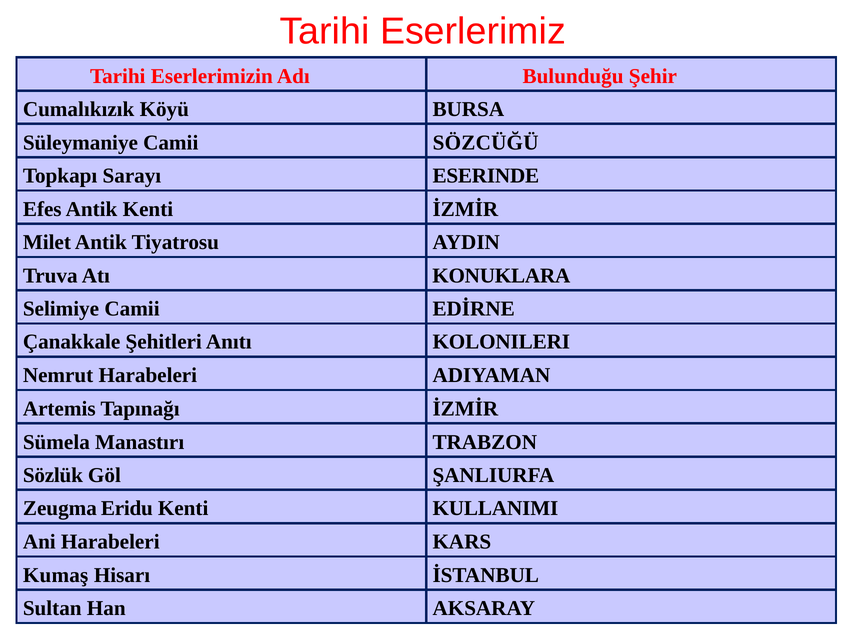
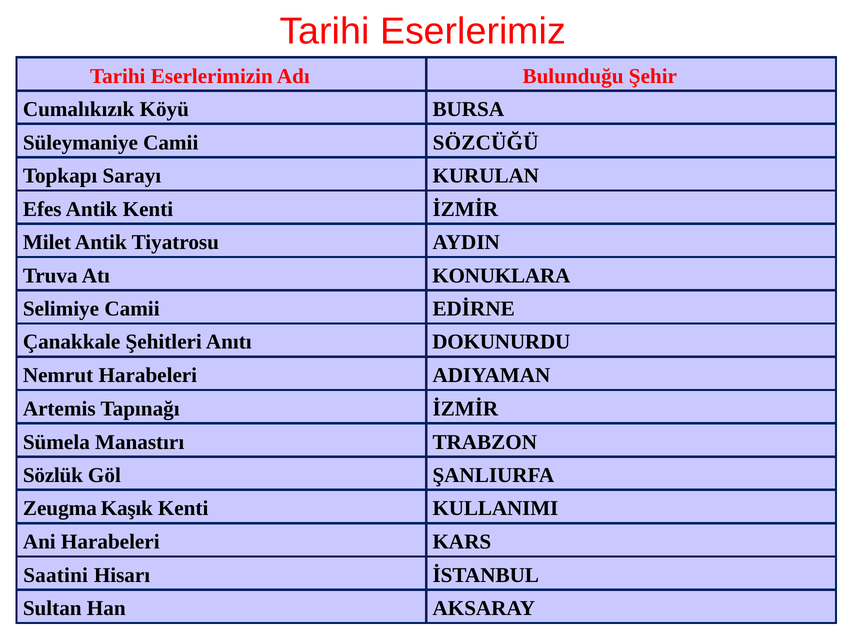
ESERINDE: ESERINDE -> KURULAN
KOLONILERI: KOLONILERI -> DOKUNURDU
Eridu: Eridu -> Kaşık
Kumaş: Kumaş -> Saatini
